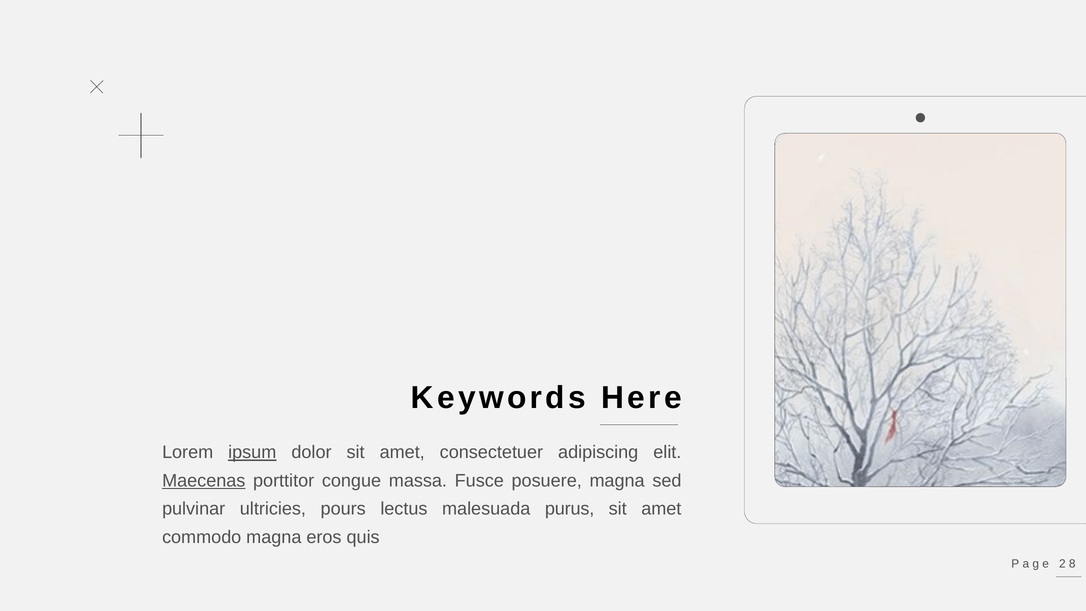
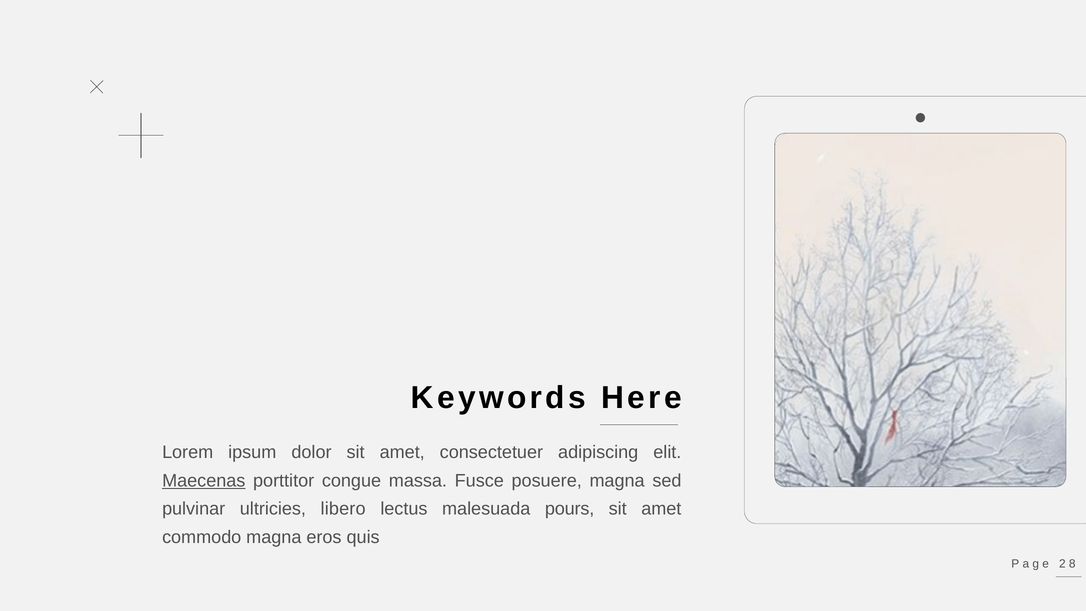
ipsum underline: present -> none
pours: pours -> libero
purus: purus -> pours
